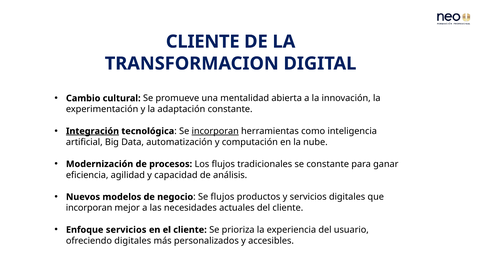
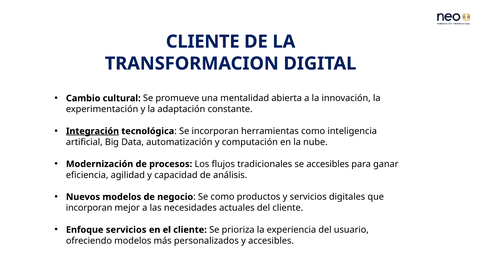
incorporan at (215, 131) underline: present -> none
se constante: constante -> accesibles
Se flujos: flujos -> como
ofreciendo digitales: digitales -> modelos
